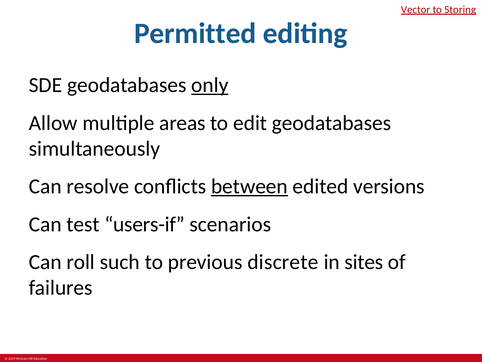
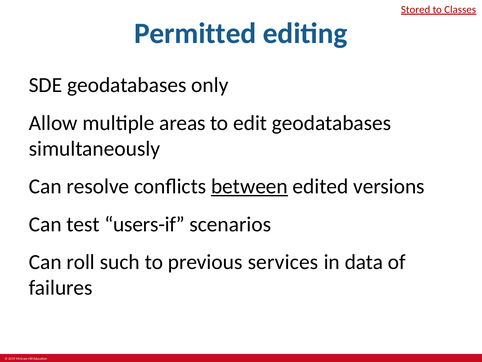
Vector: Vector -> Stored
Storing: Storing -> Classes
only underline: present -> none
discrete: discrete -> services
sites: sites -> data
